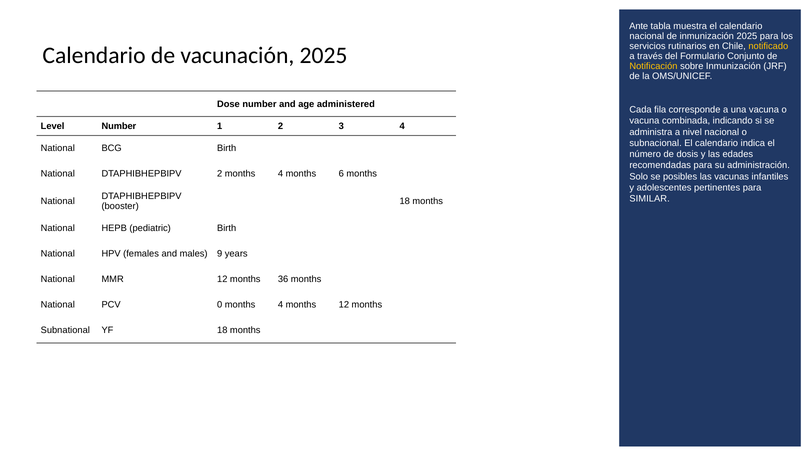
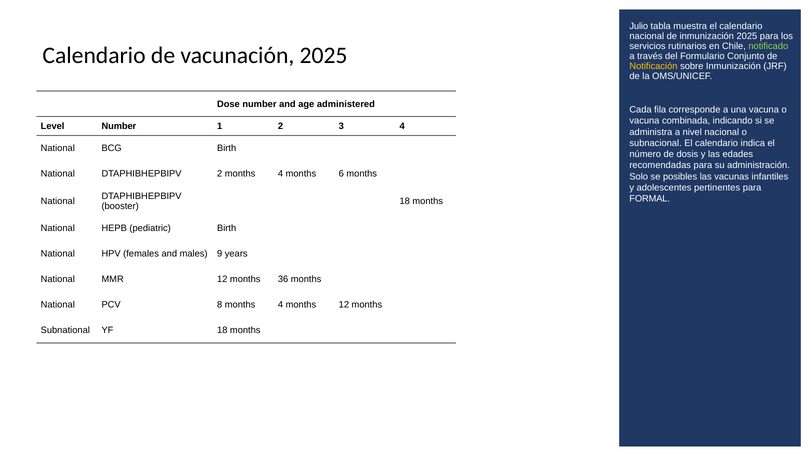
Ante: Ante -> Julio
notificado colour: yellow -> light green
SIMILAR: SIMILAR -> FORMAL
0: 0 -> 8
